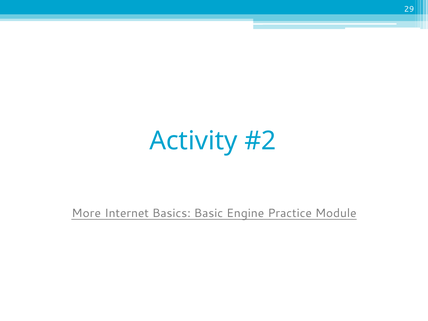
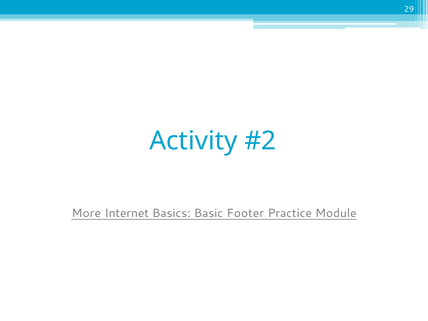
Engine: Engine -> Footer
